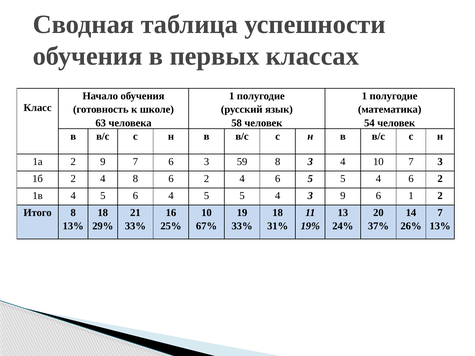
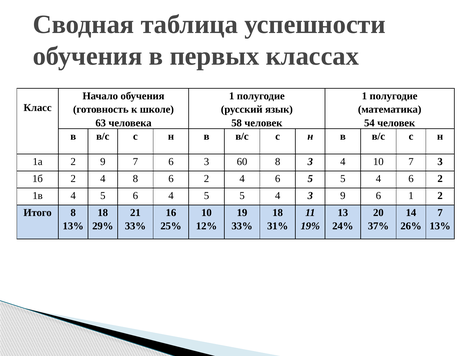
59: 59 -> 60
67%: 67% -> 12%
